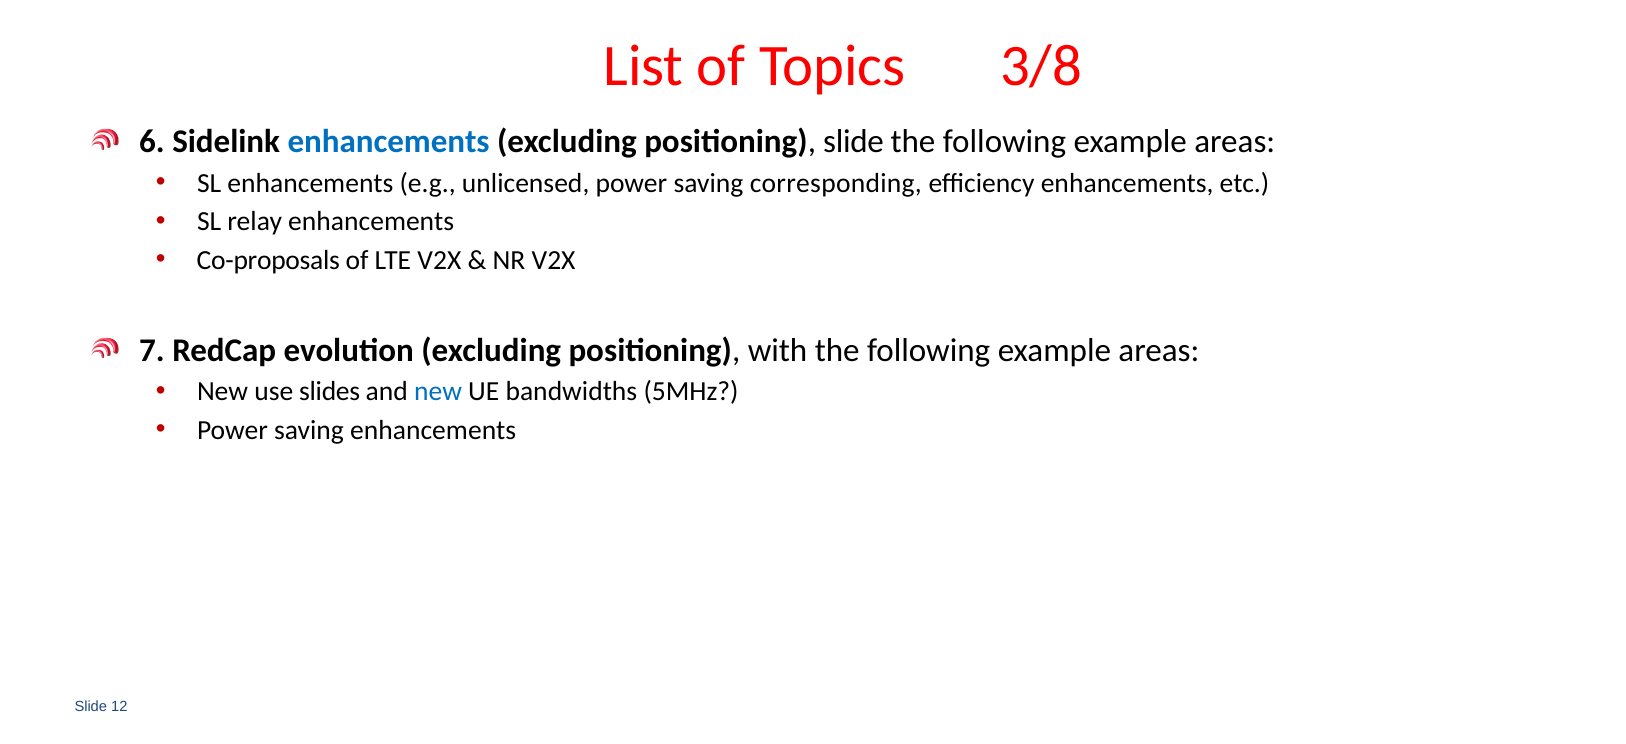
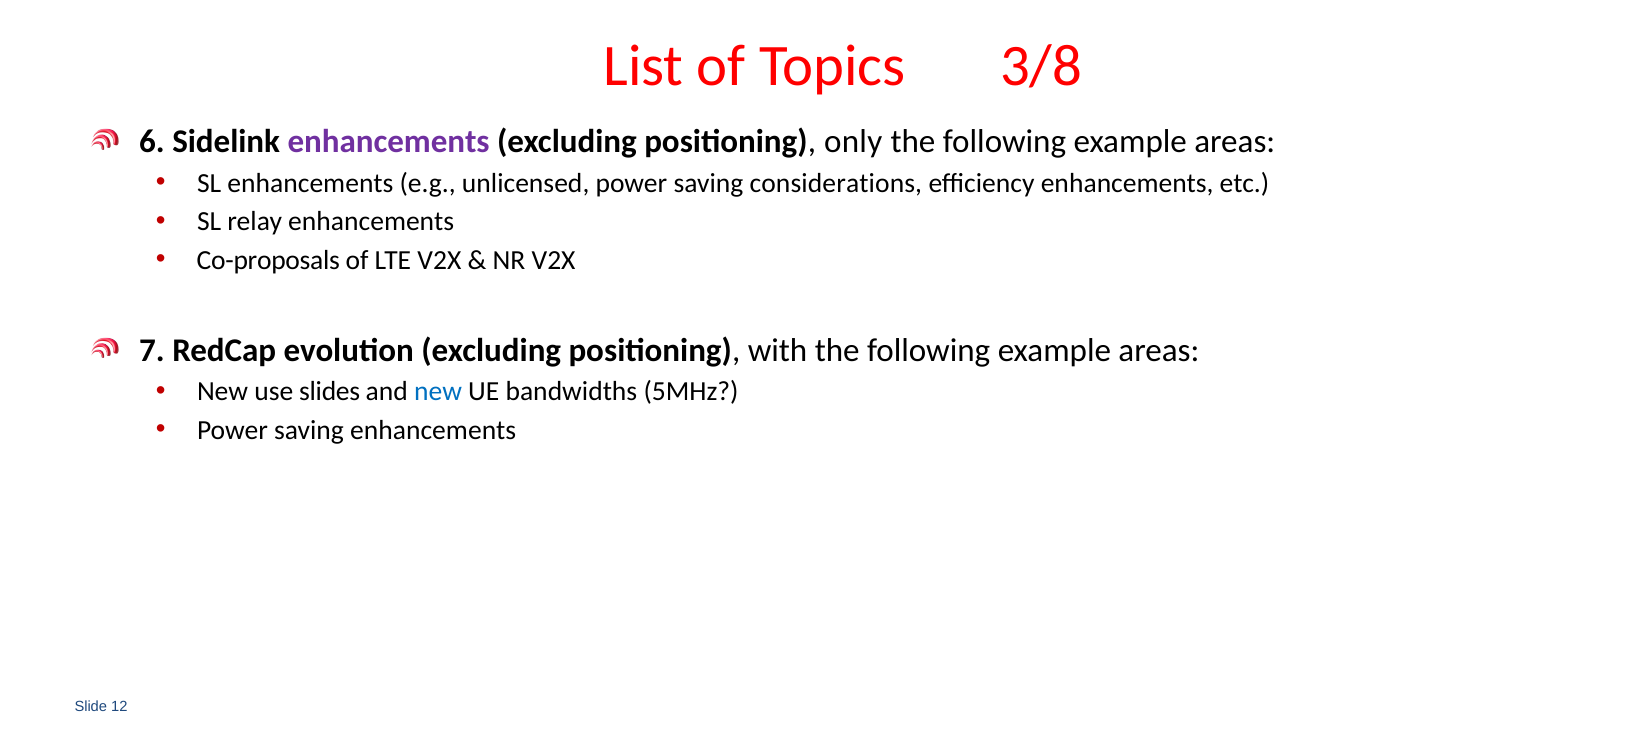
enhancements at (389, 142) colour: blue -> purple
positioning slide: slide -> only
corresponding: corresponding -> considerations
